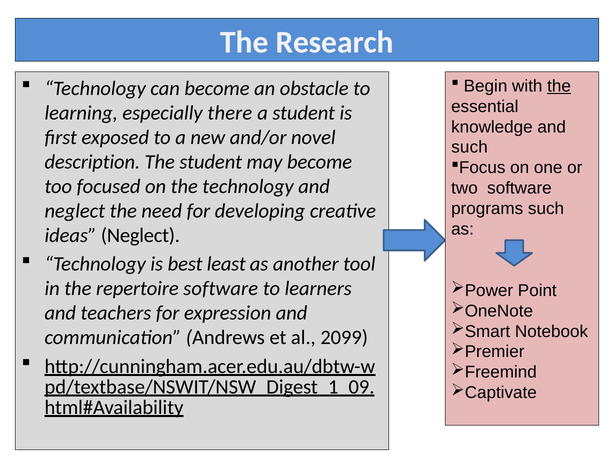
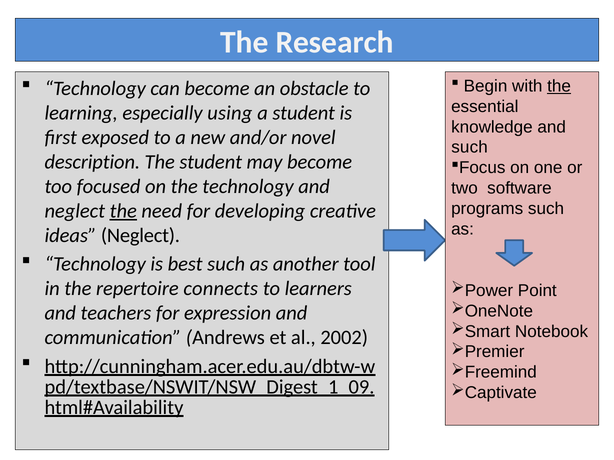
there: there -> using
the at (123, 211) underline: none -> present
best least: least -> such
repertoire software: software -> connects
2099: 2099 -> 2002
